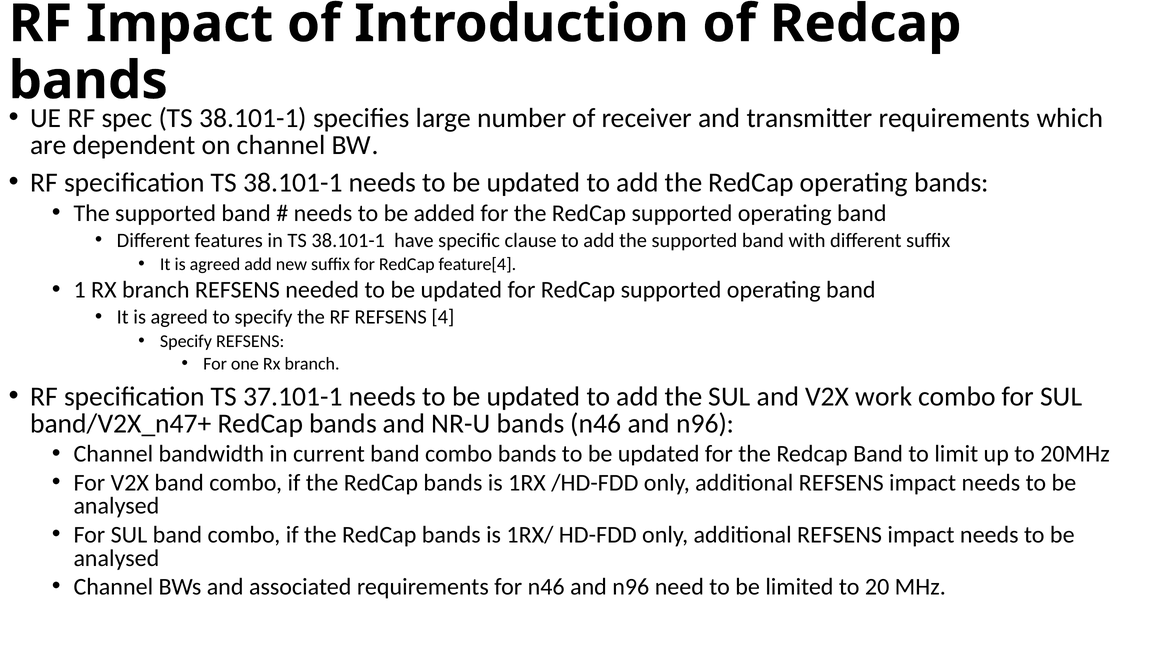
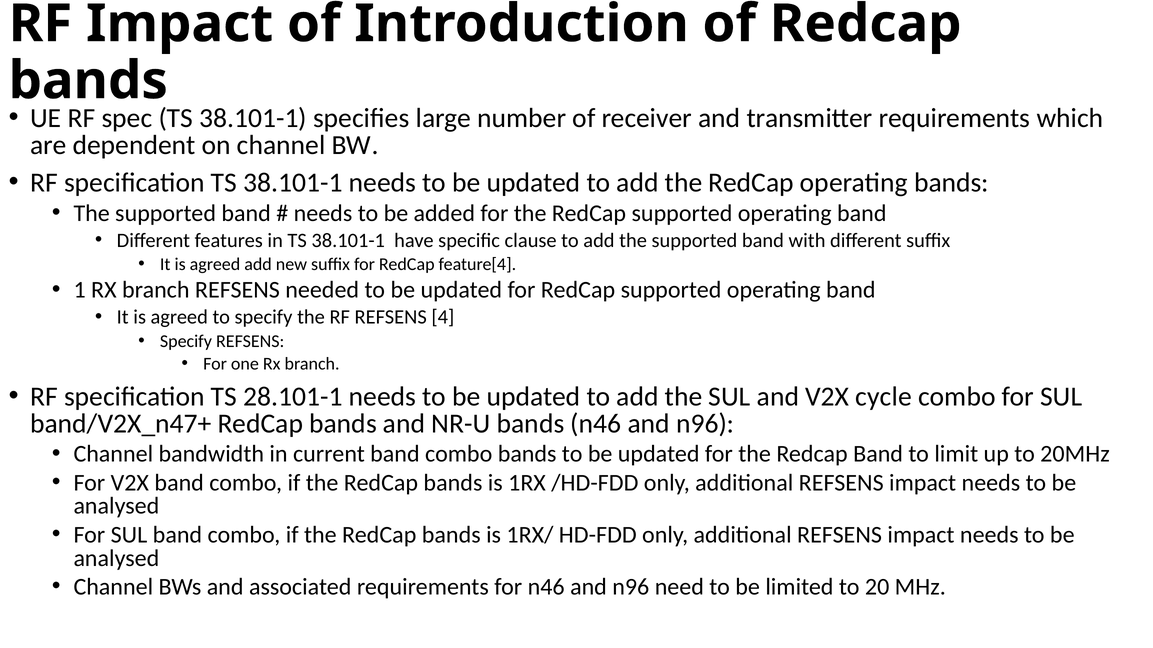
37.101-1: 37.101-1 -> 28.101-1
work: work -> cycle
